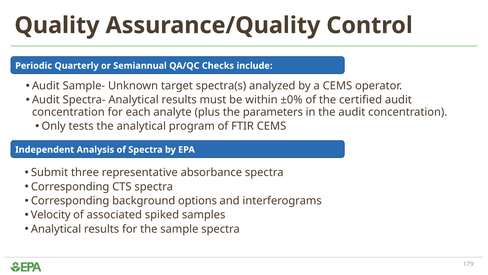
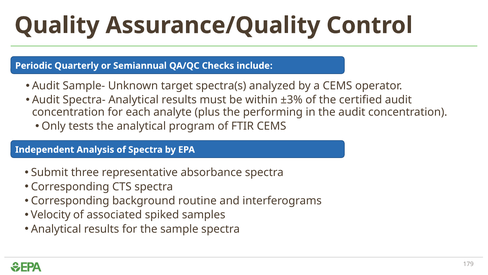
±0%: ±0% -> ±3%
parameters: parameters -> performing
options: options -> routine
